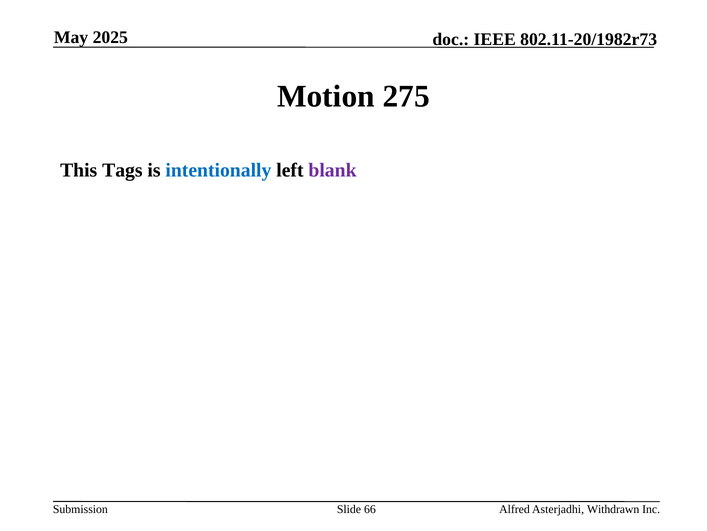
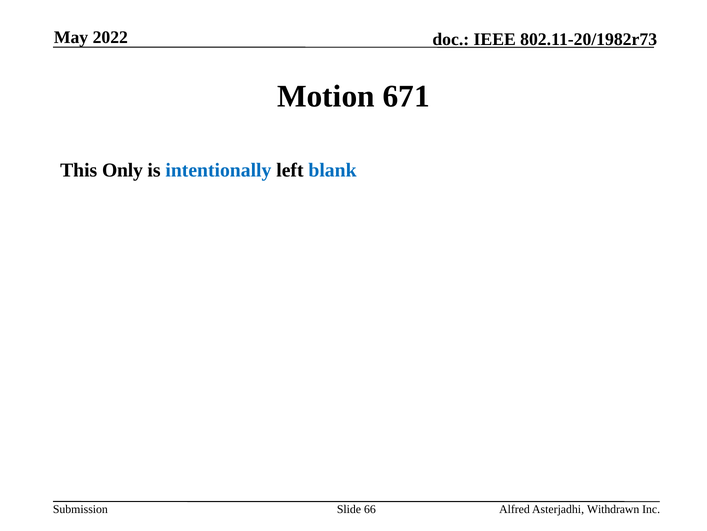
2025: 2025 -> 2022
275: 275 -> 671
Tags: Tags -> Only
blank colour: purple -> blue
